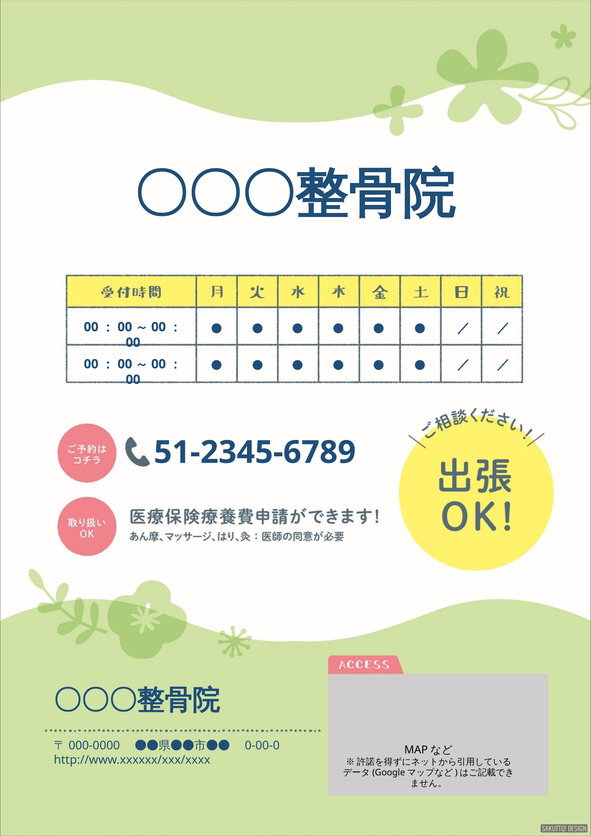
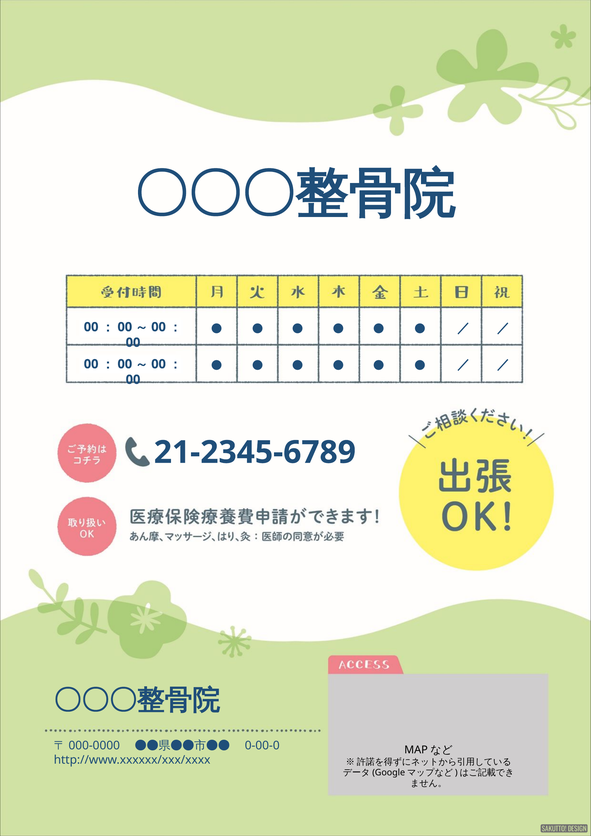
51-2345-6789: 51-2345-6789 -> 21-2345-6789
